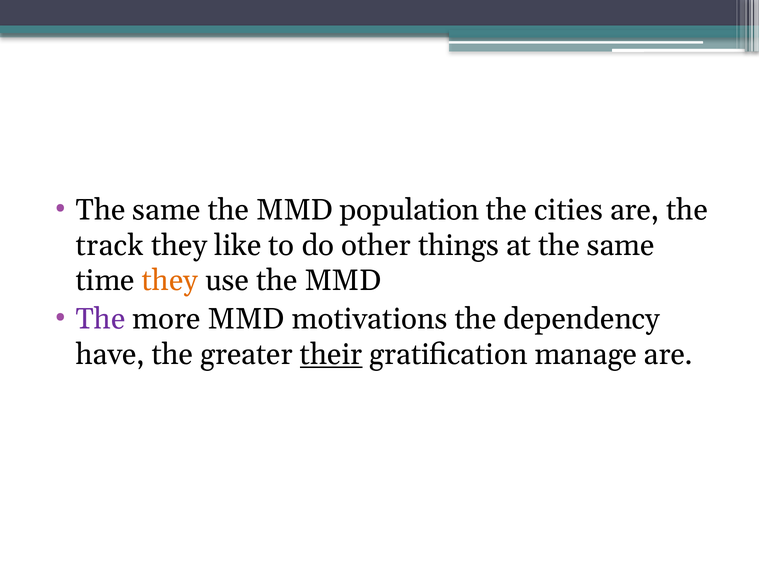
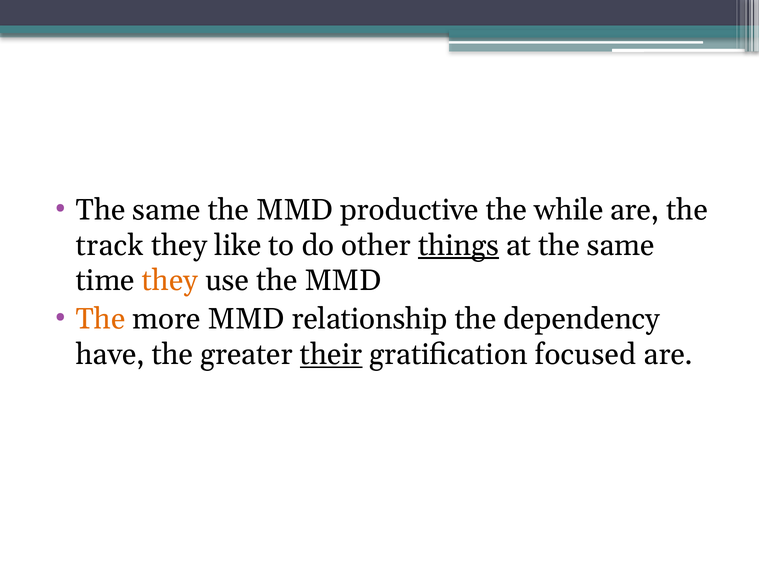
population: population -> productive
cities: cities -> while
things underline: none -> present
The at (101, 319) colour: purple -> orange
motivations: motivations -> relationship
manage: manage -> focused
